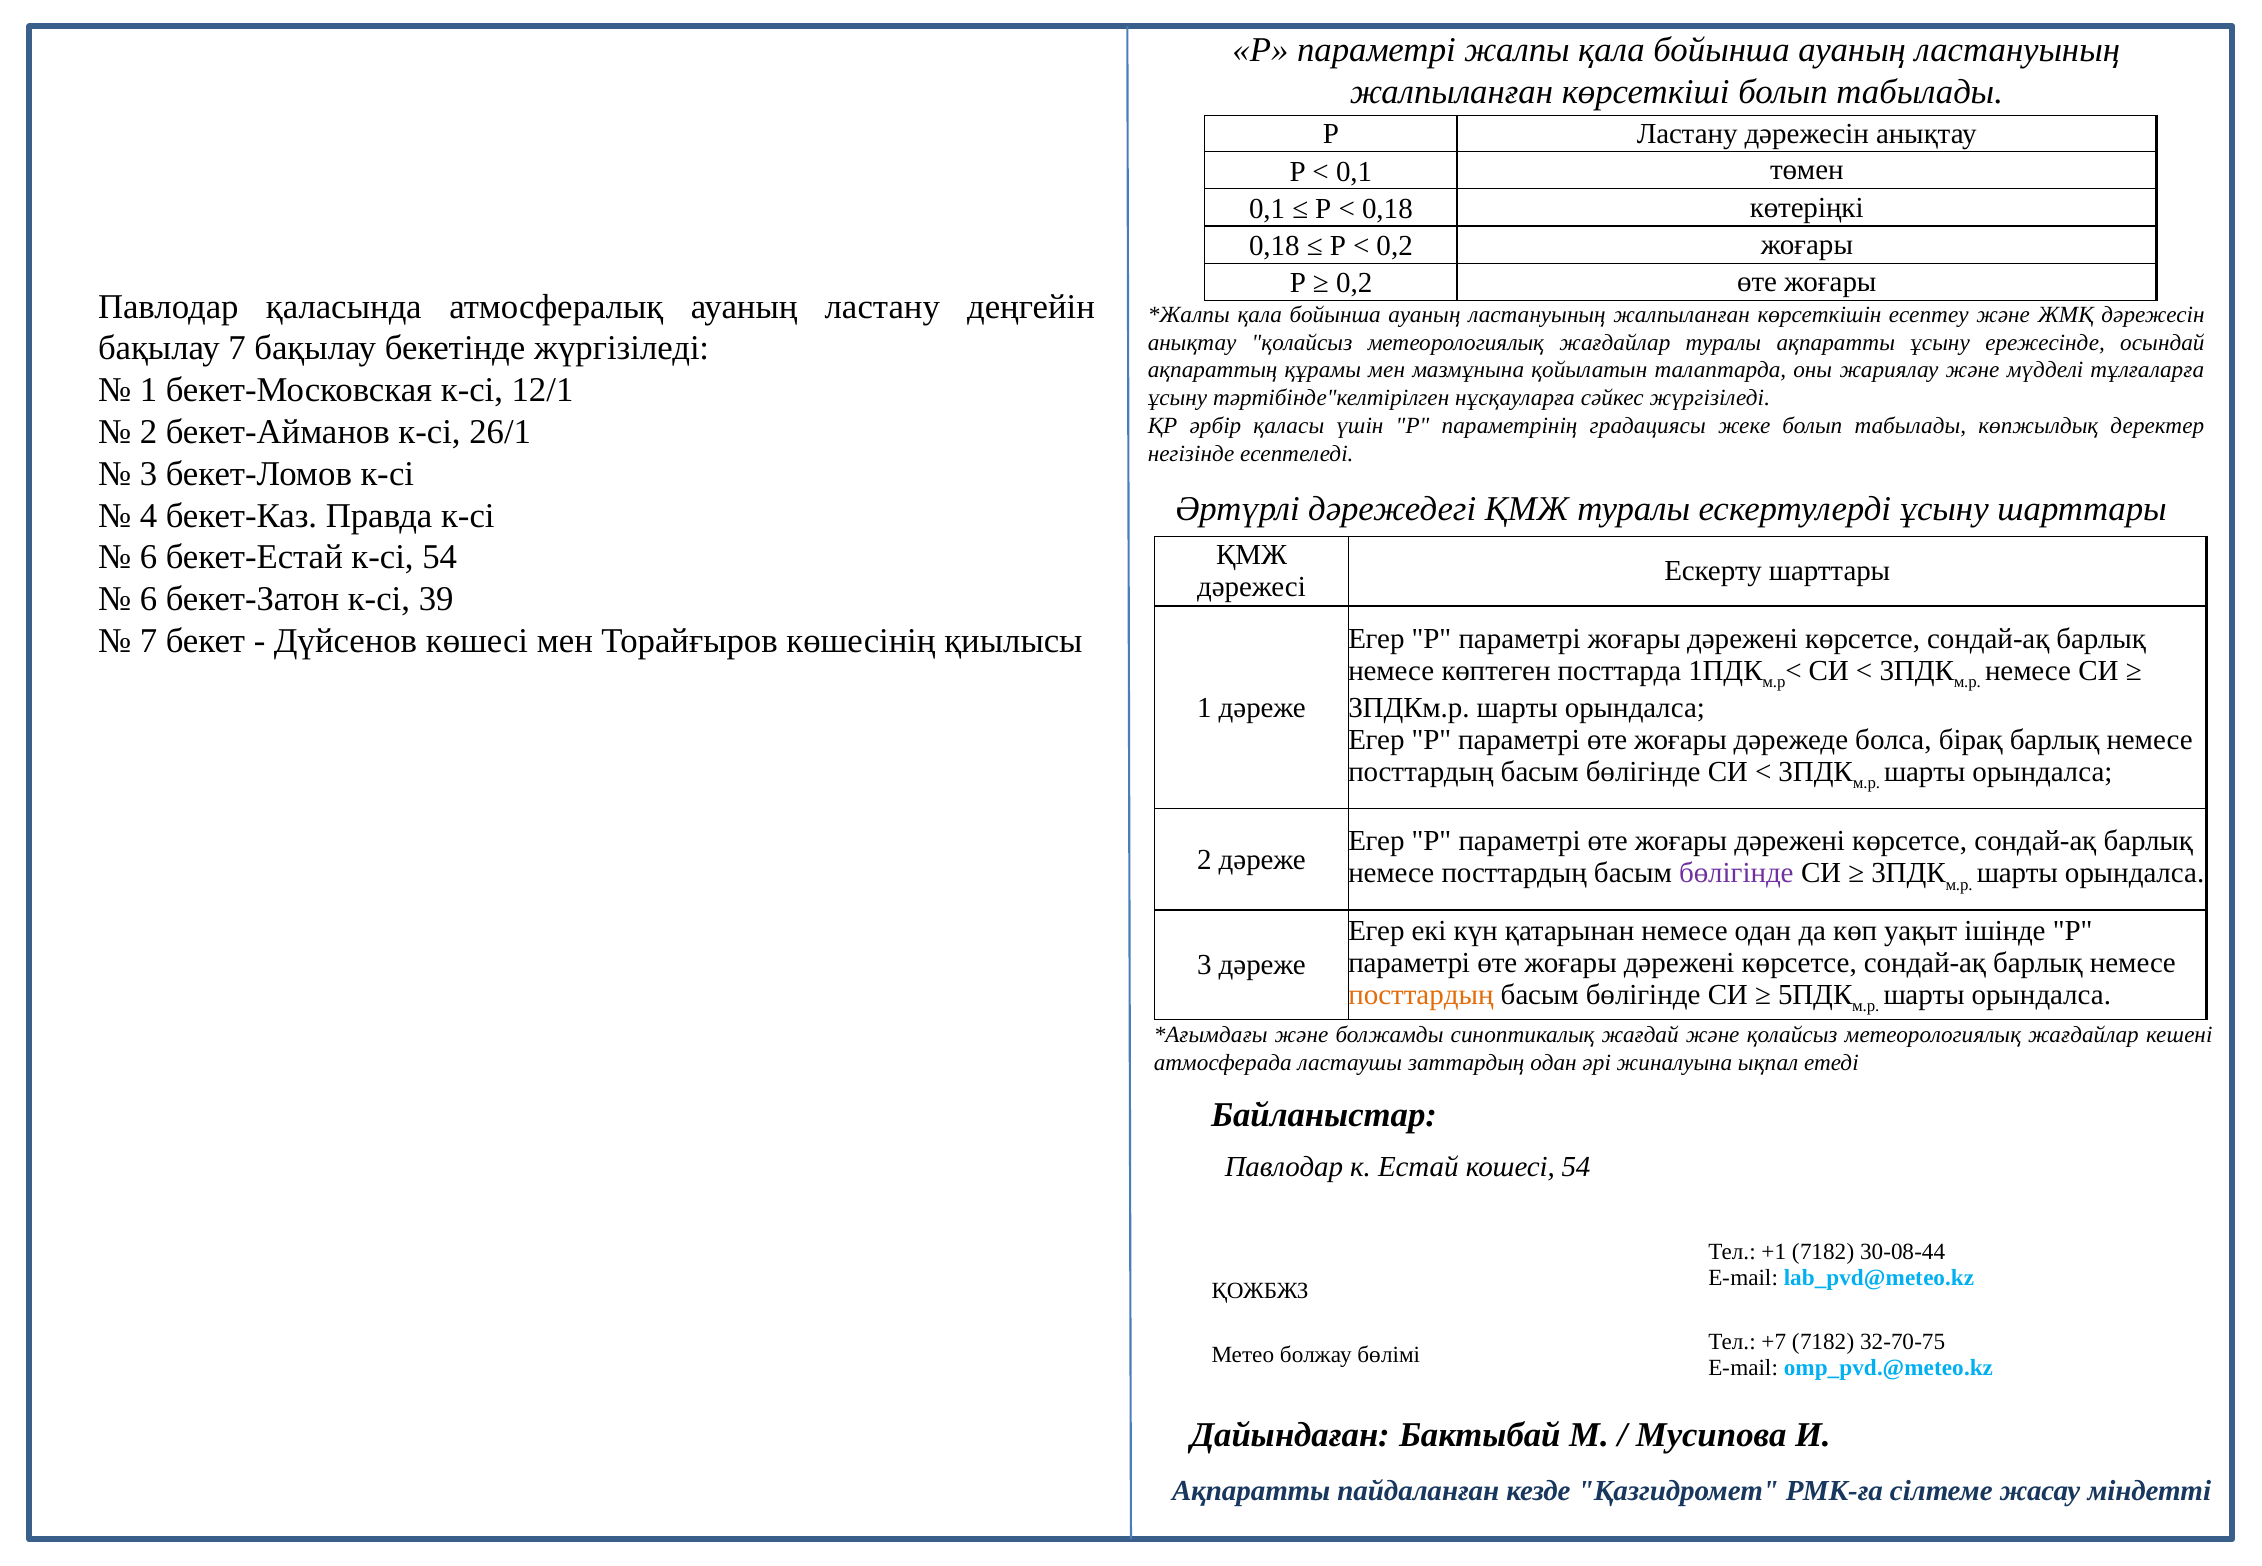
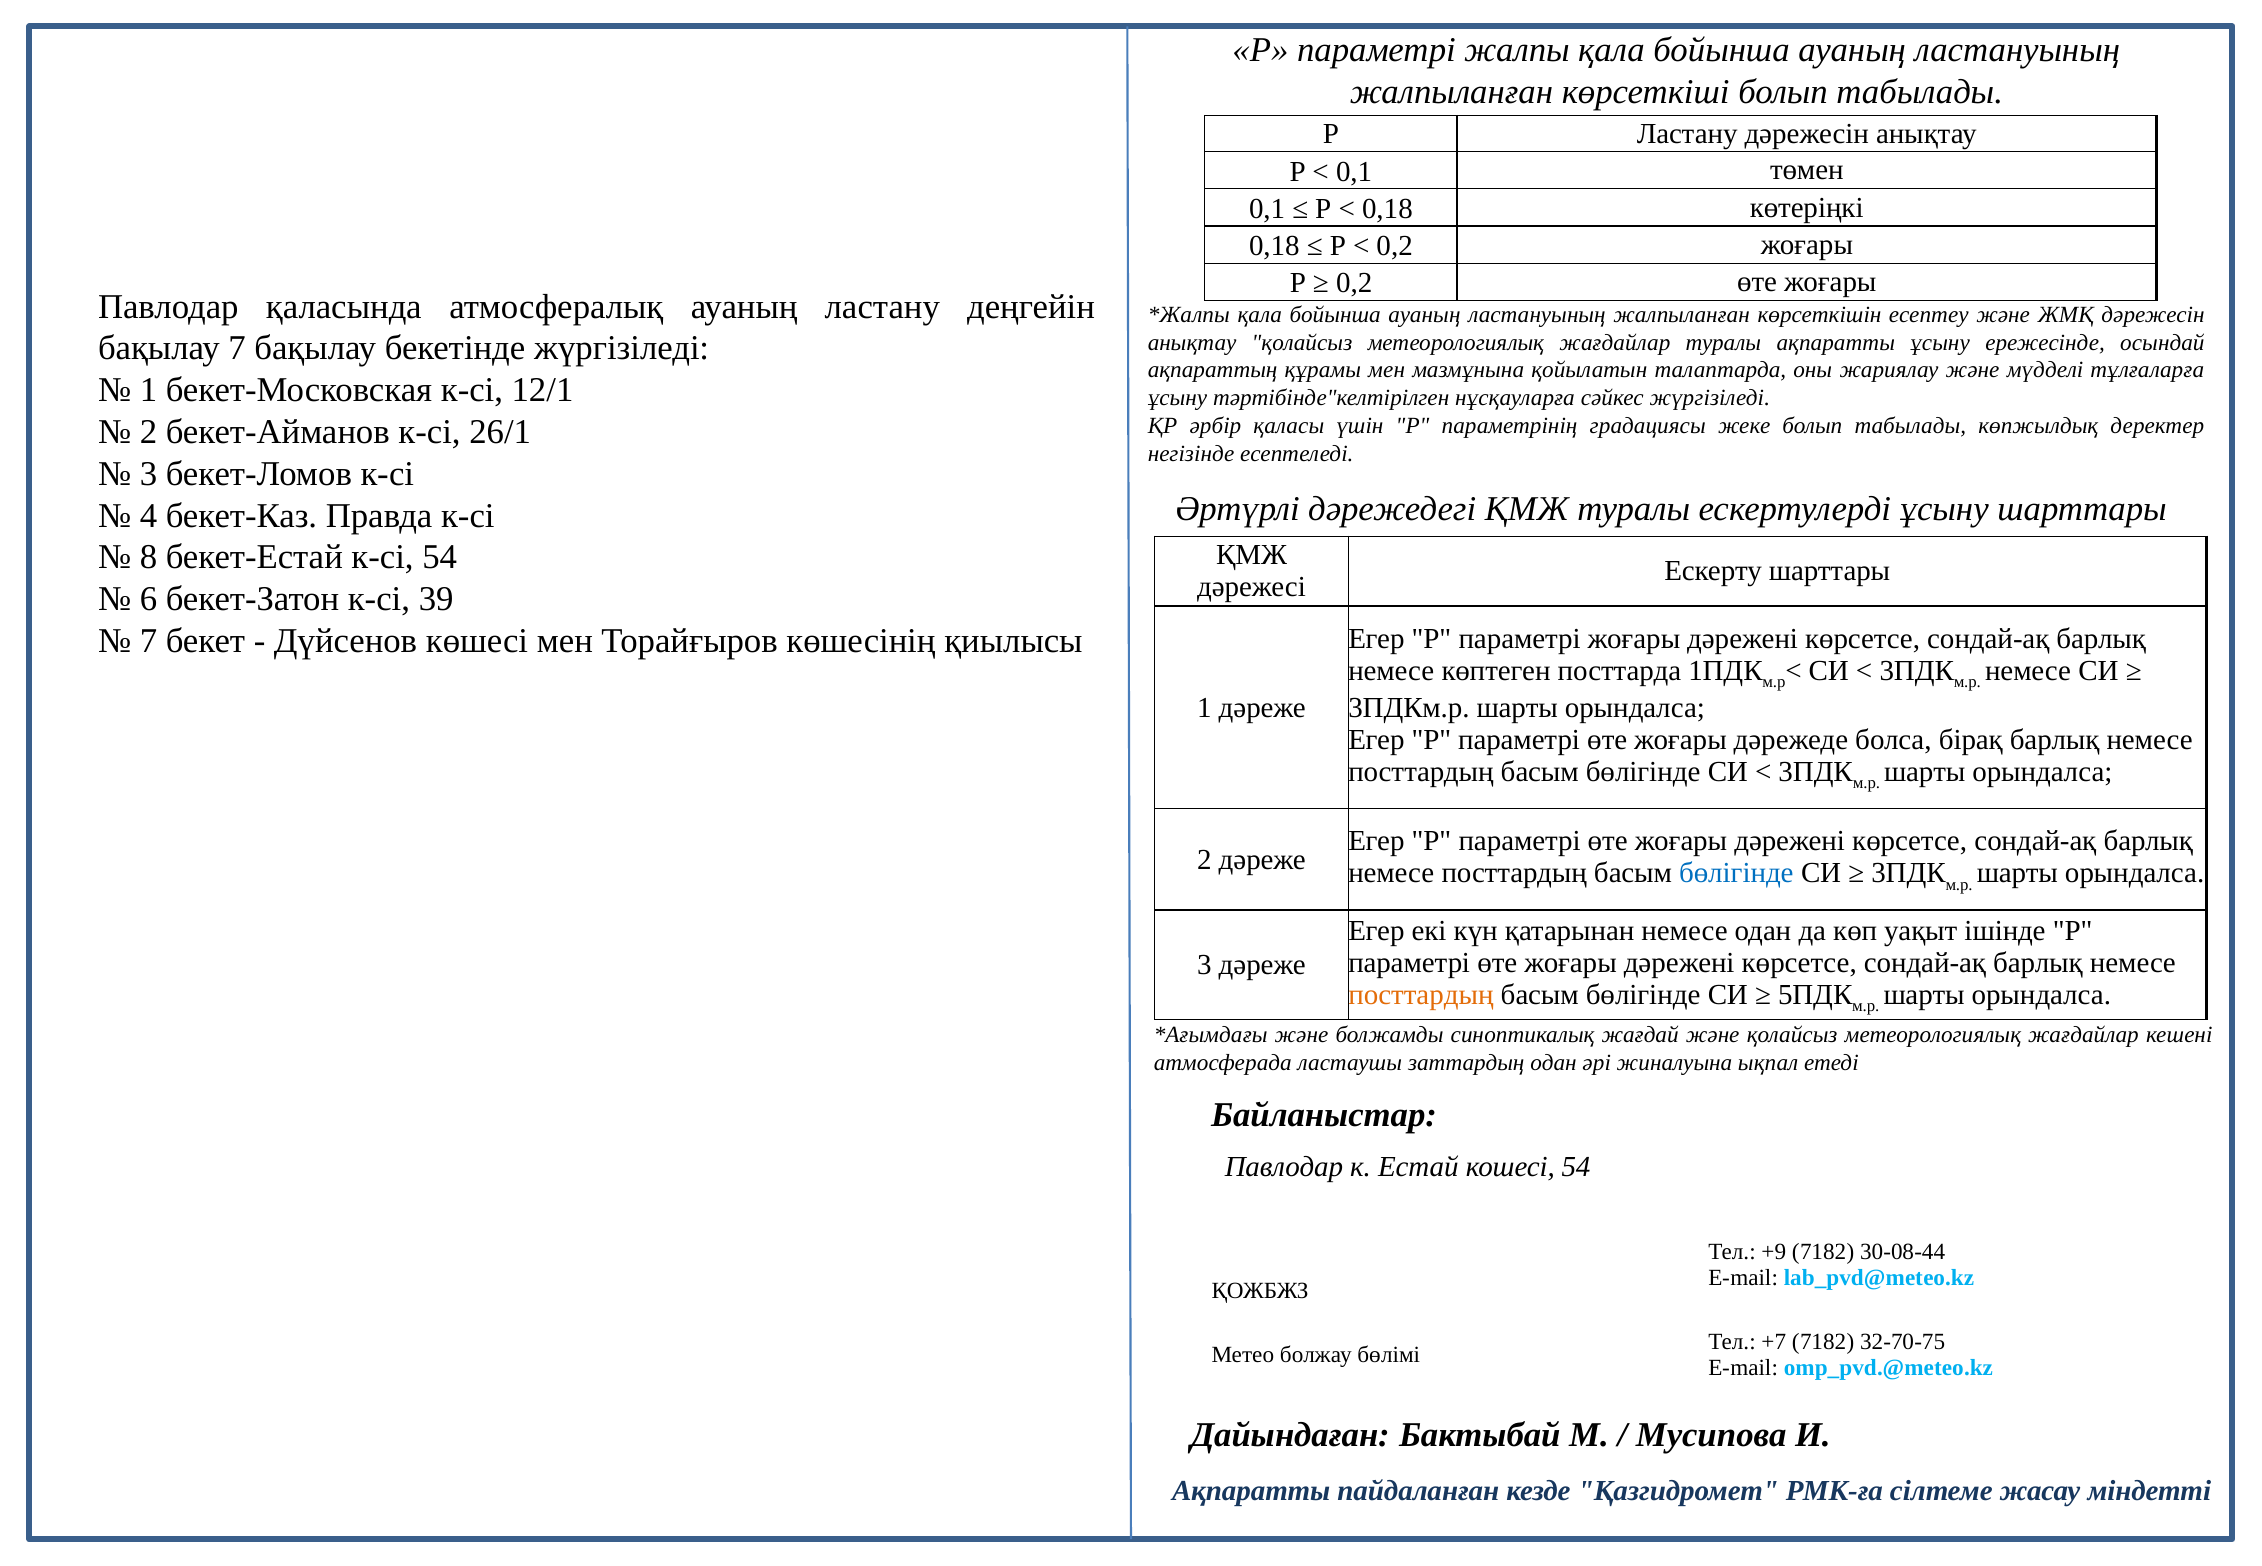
6 at (149, 557): 6 -> 8
бөлігінде at (1736, 873) colour: purple -> blue
+1: +1 -> +9
